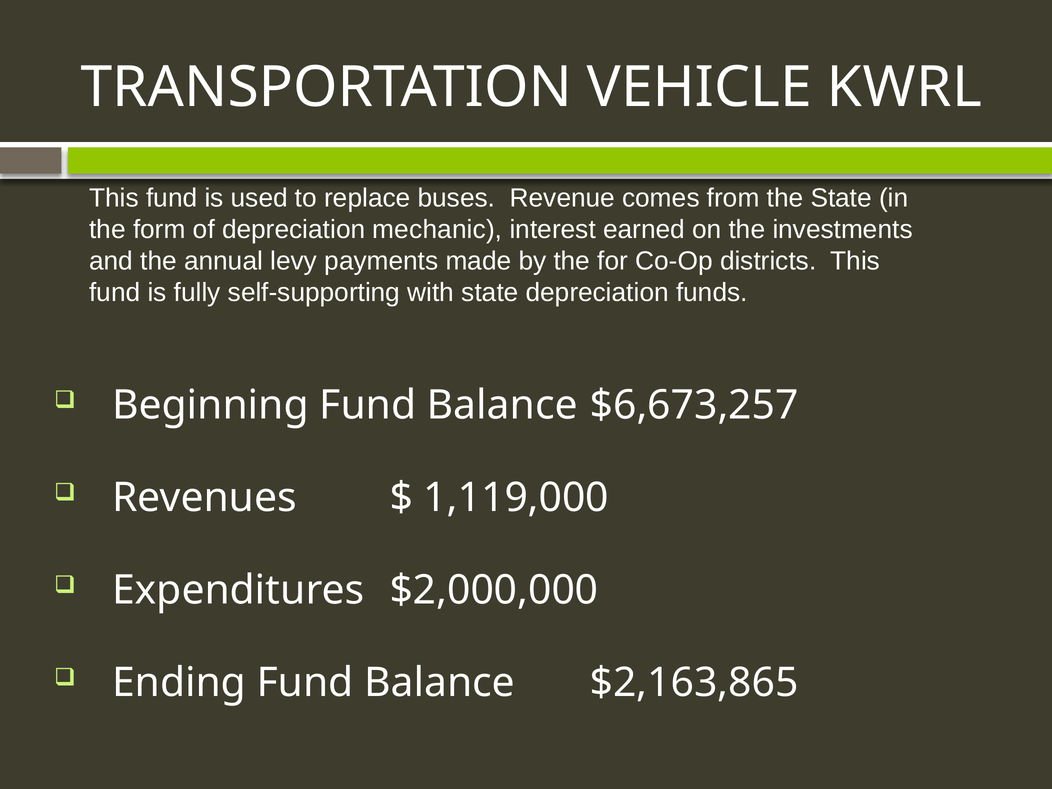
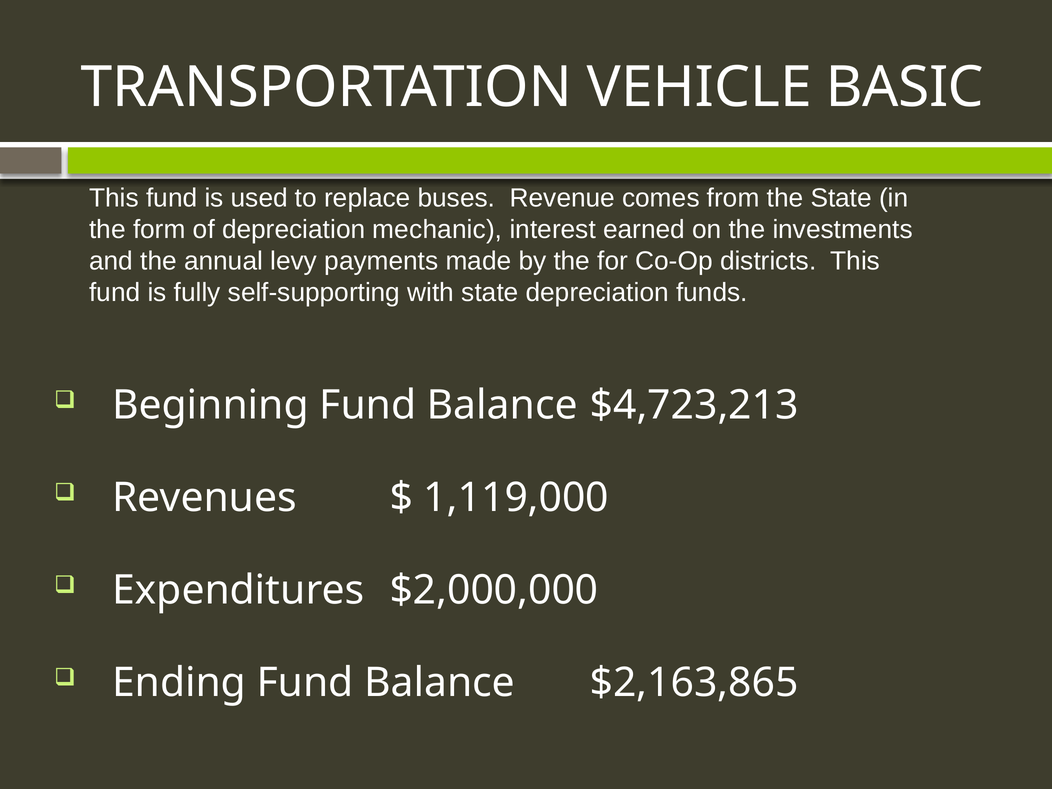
KWRL: KWRL -> BASIC
$6,673,257: $6,673,257 -> $4,723,213
